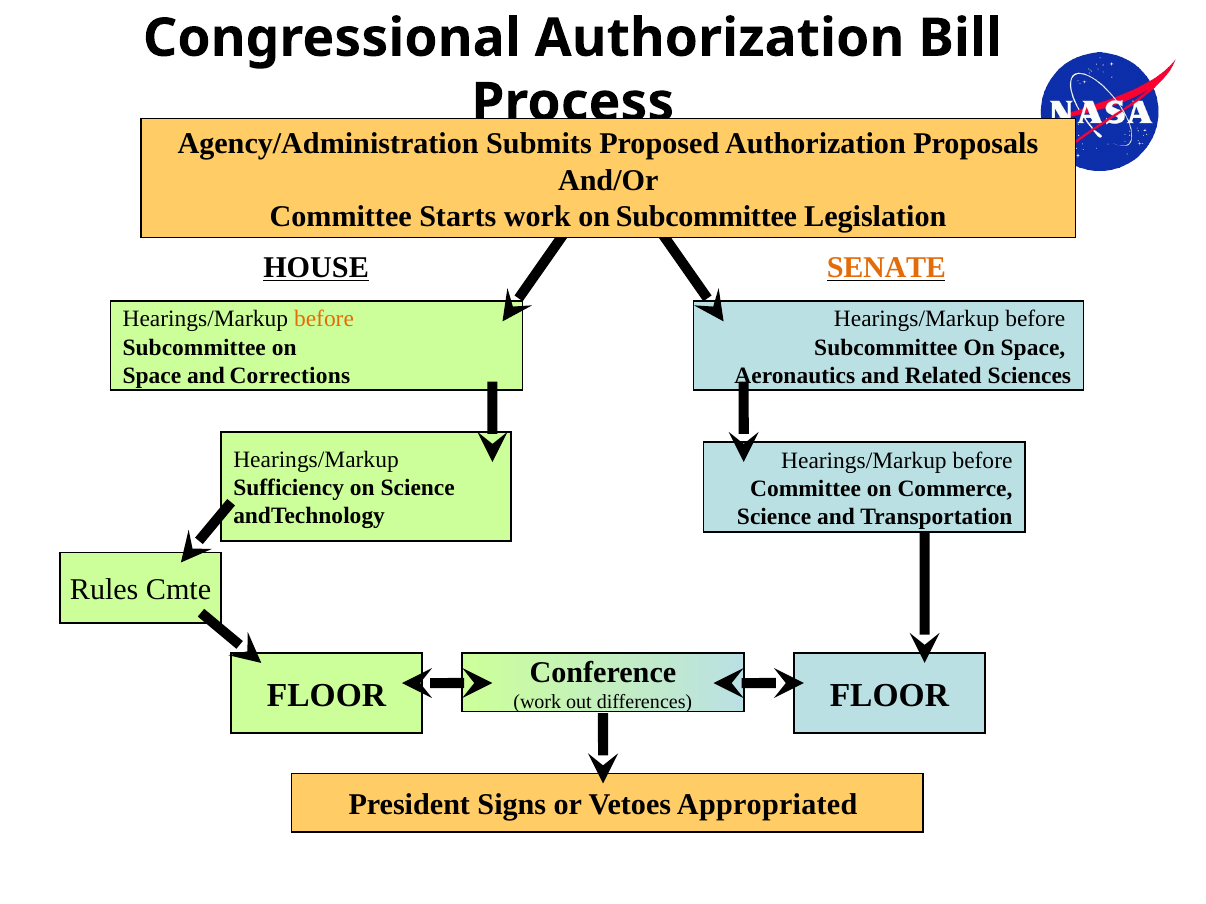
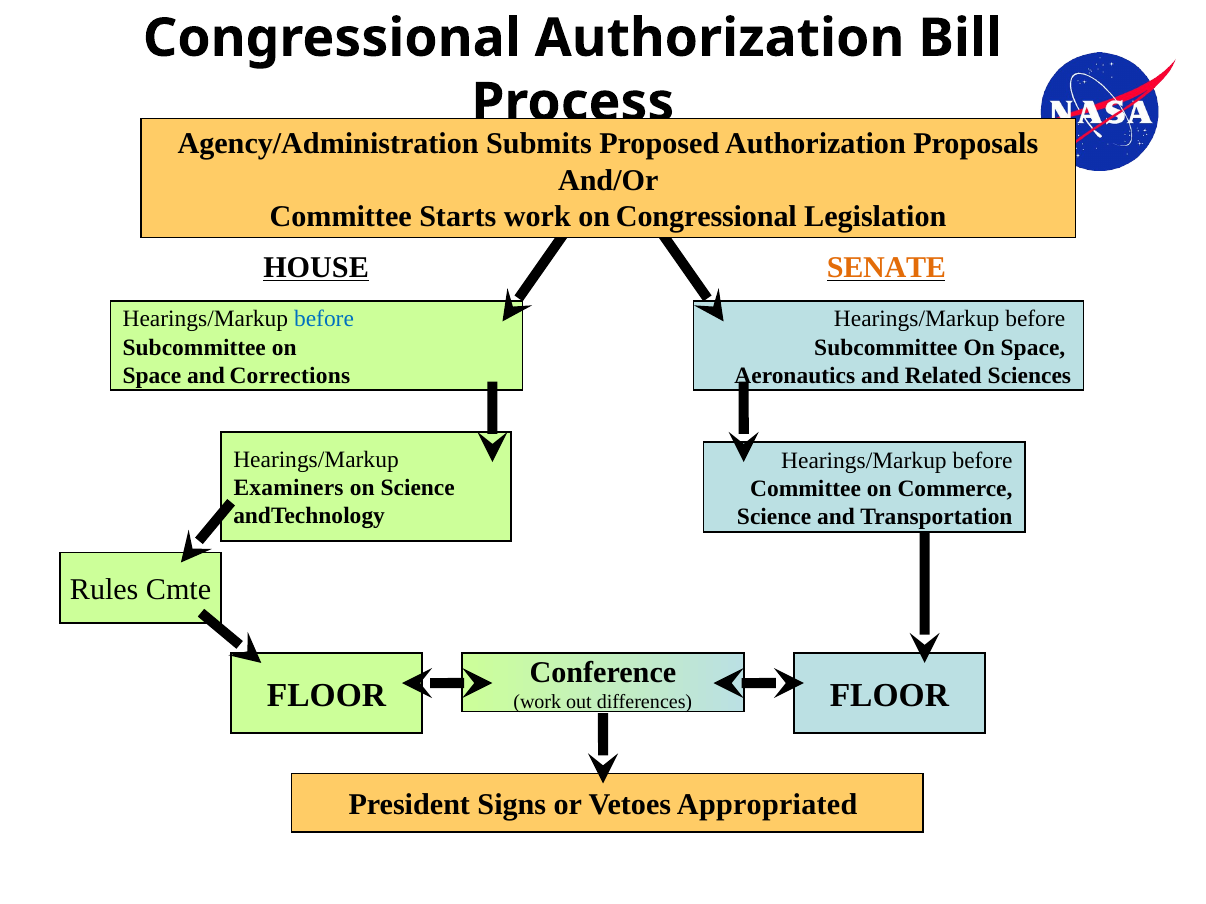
on Subcommittee: Subcommittee -> Congressional
before at (324, 319) colour: orange -> blue
Sufficiency: Sufficiency -> Examiners
